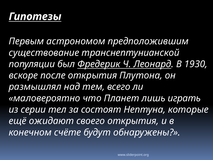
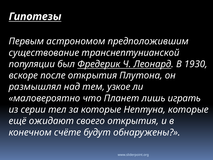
всего: всего -> узкое
за состоят: состоят -> которые
